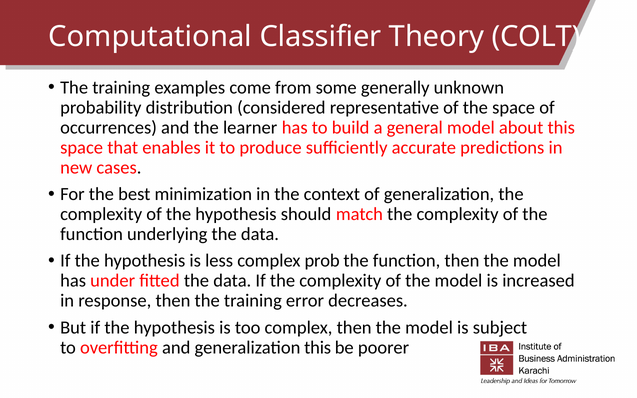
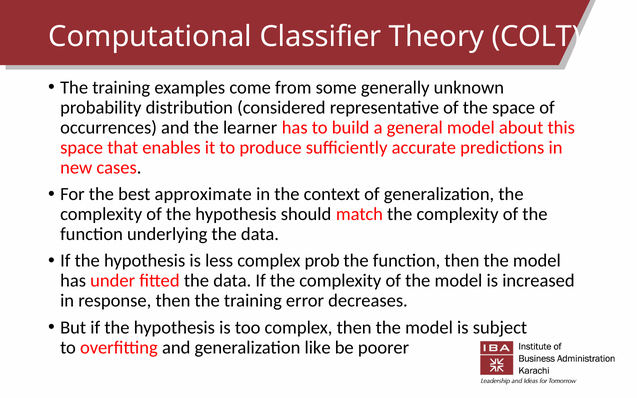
minimization: minimization -> approximate
generalization this: this -> like
